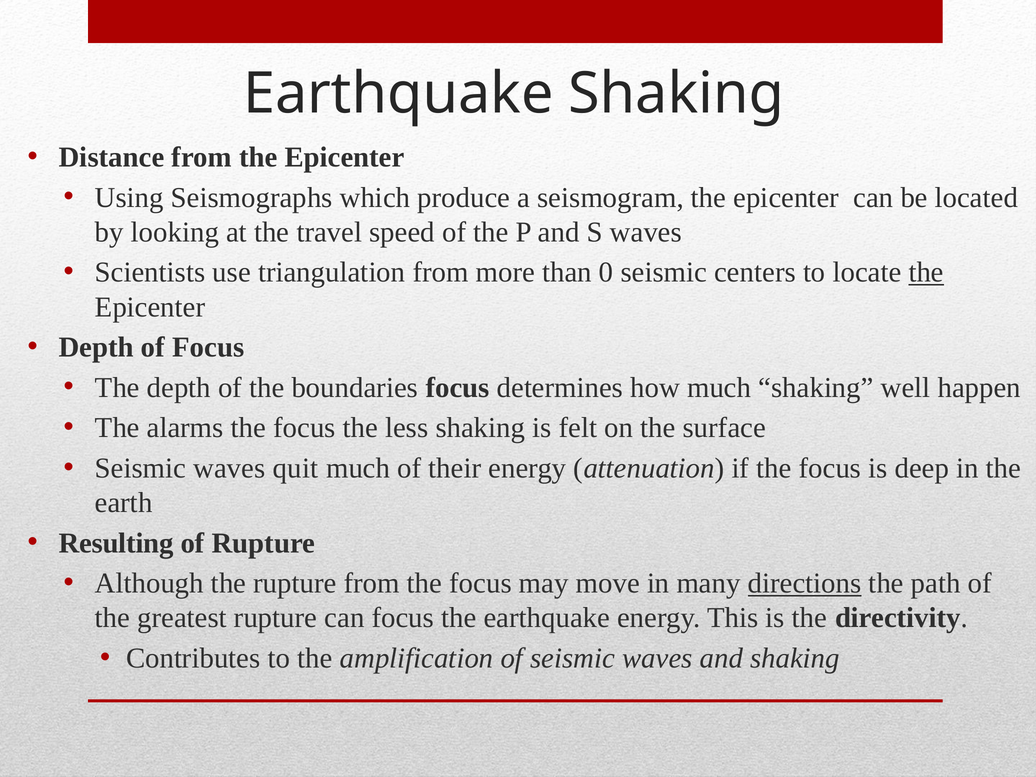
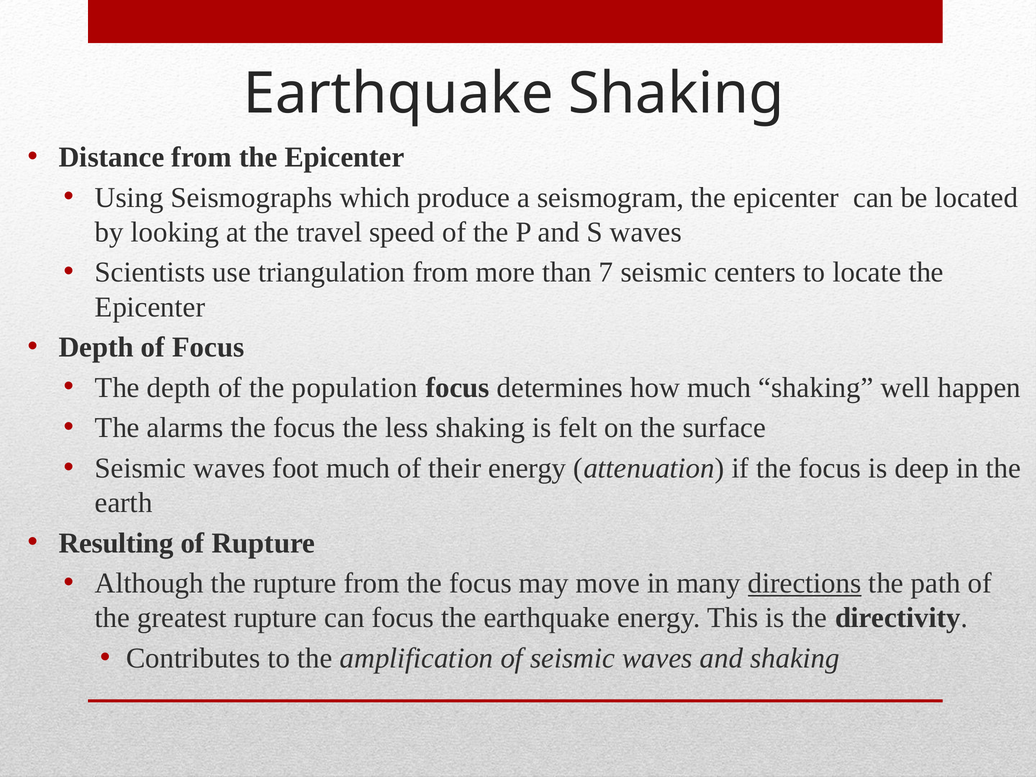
0: 0 -> 7
the at (926, 272) underline: present -> none
boundaries: boundaries -> population
quit: quit -> foot
